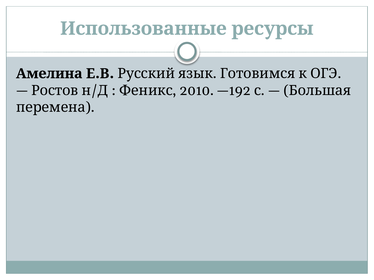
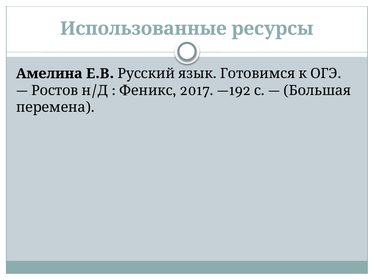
2010: 2010 -> 2017
